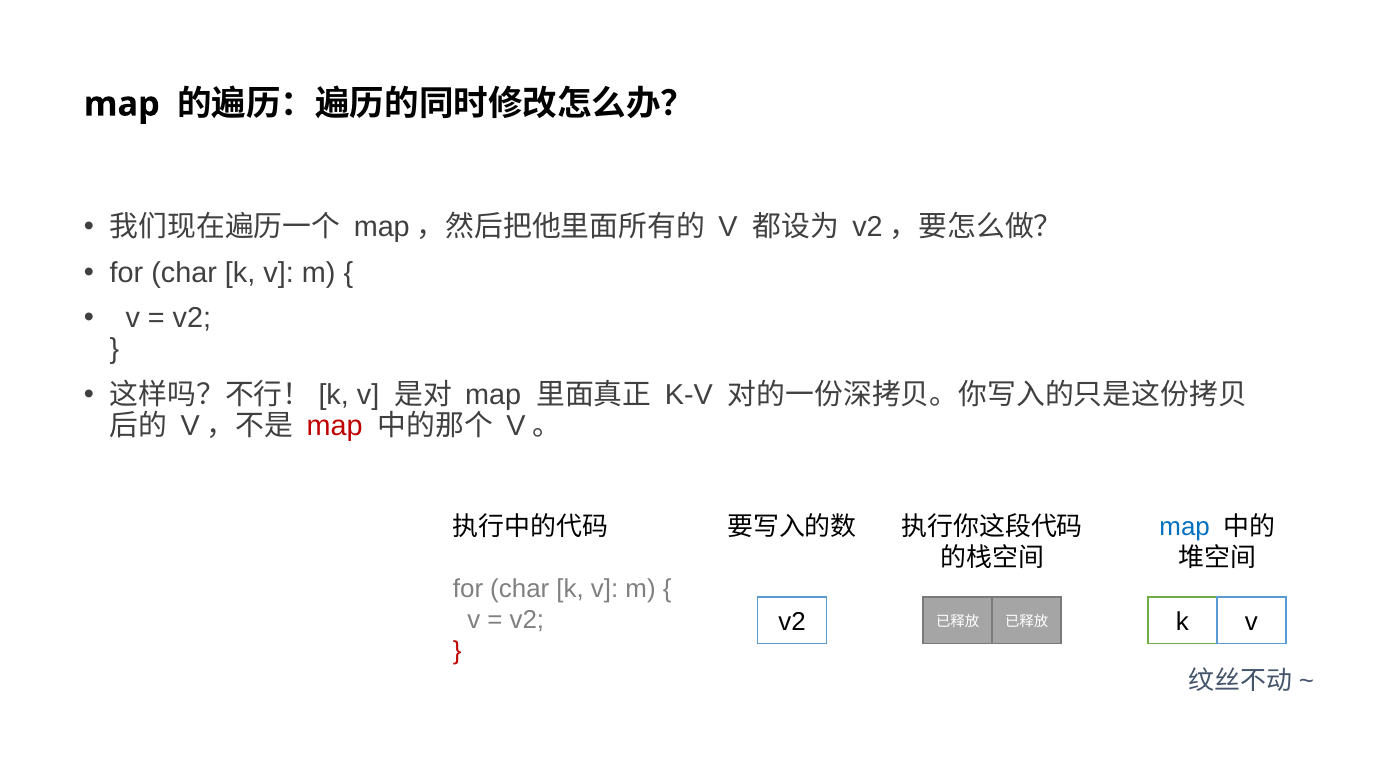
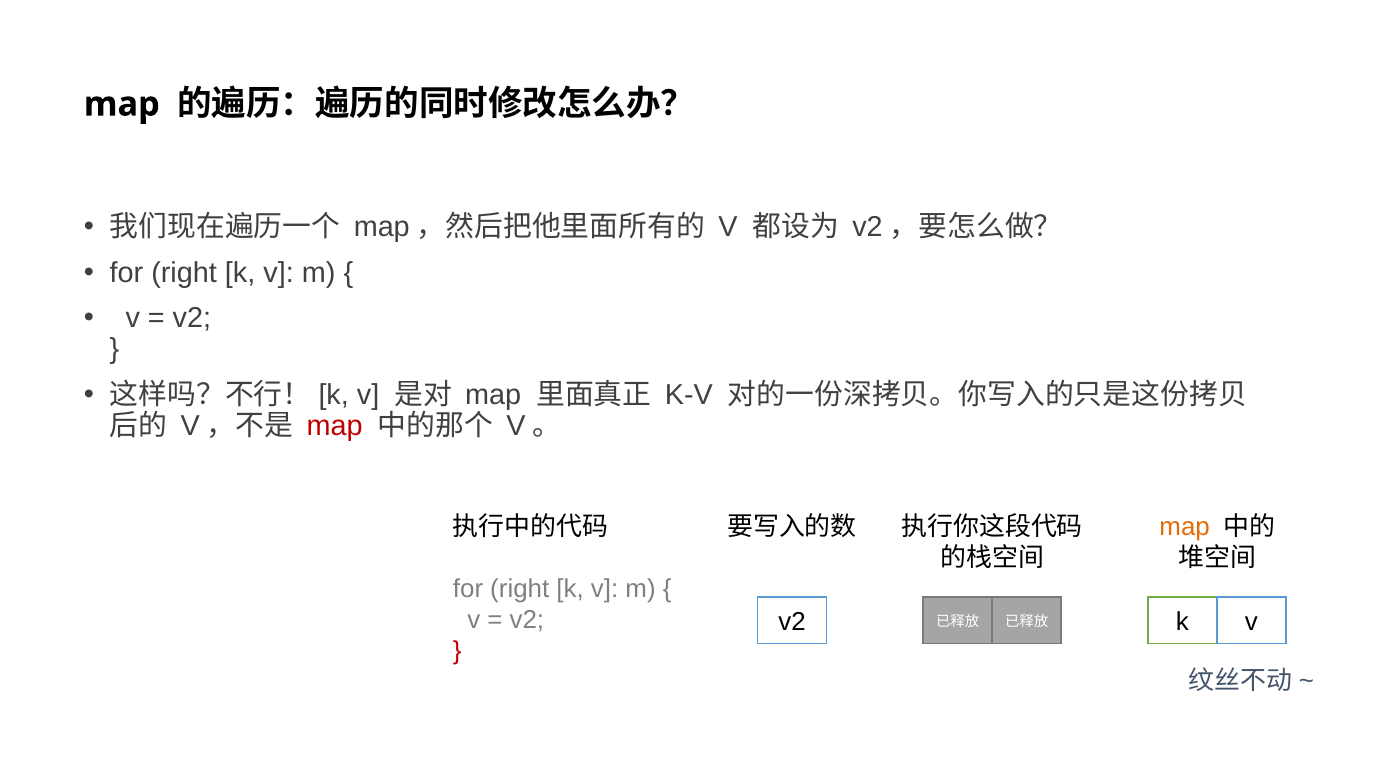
char at (184, 273): char -> right
map at (1185, 527) colour: blue -> orange
char at (520, 589): char -> right
